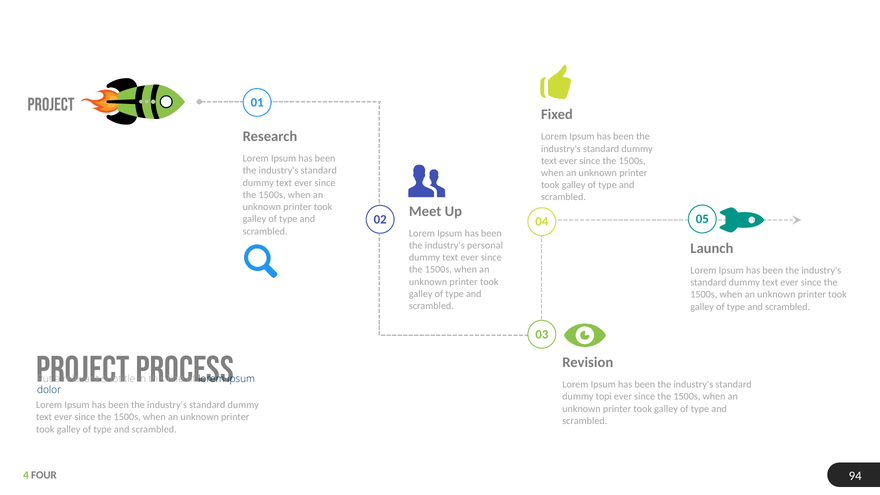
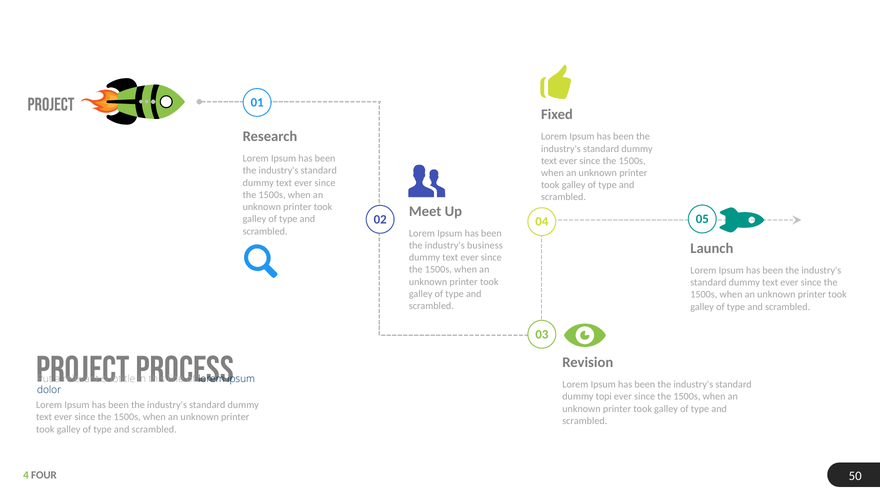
personal: personal -> business
94: 94 -> 50
